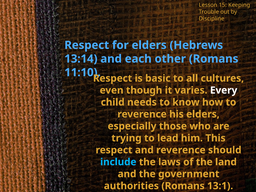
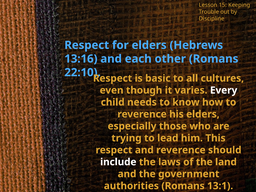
13:14: 13:14 -> 13:16
11:10: 11:10 -> 22:10
include colour: light blue -> white
